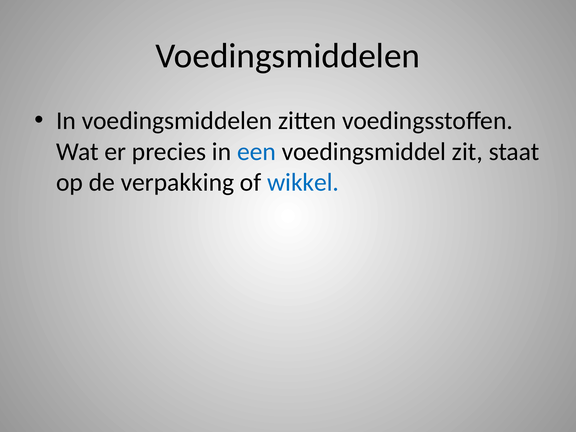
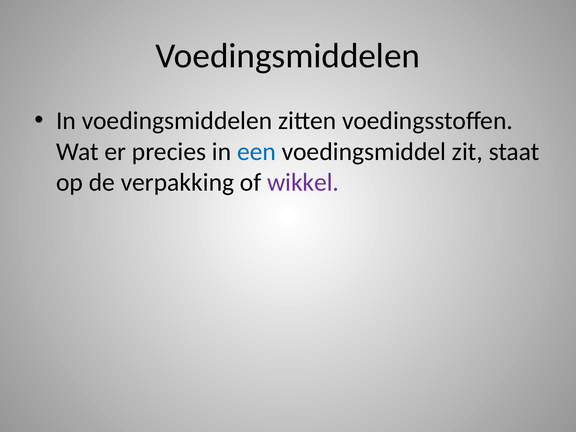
wikkel colour: blue -> purple
